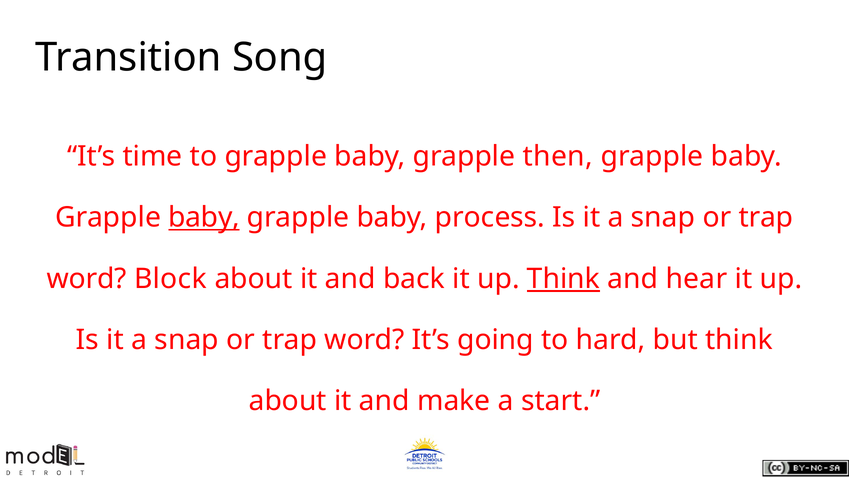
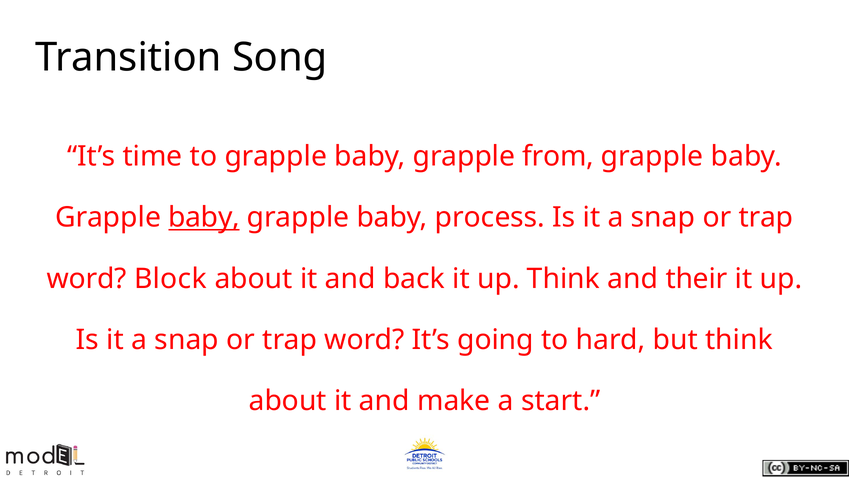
then: then -> from
Think at (564, 278) underline: present -> none
hear: hear -> their
